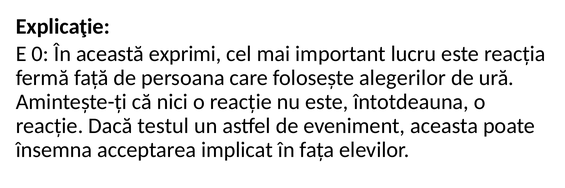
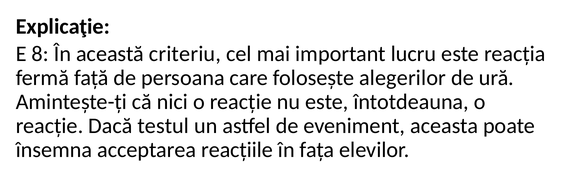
0: 0 -> 8
exprimi: exprimi -> criteriu
implicat: implicat -> reacțiile
